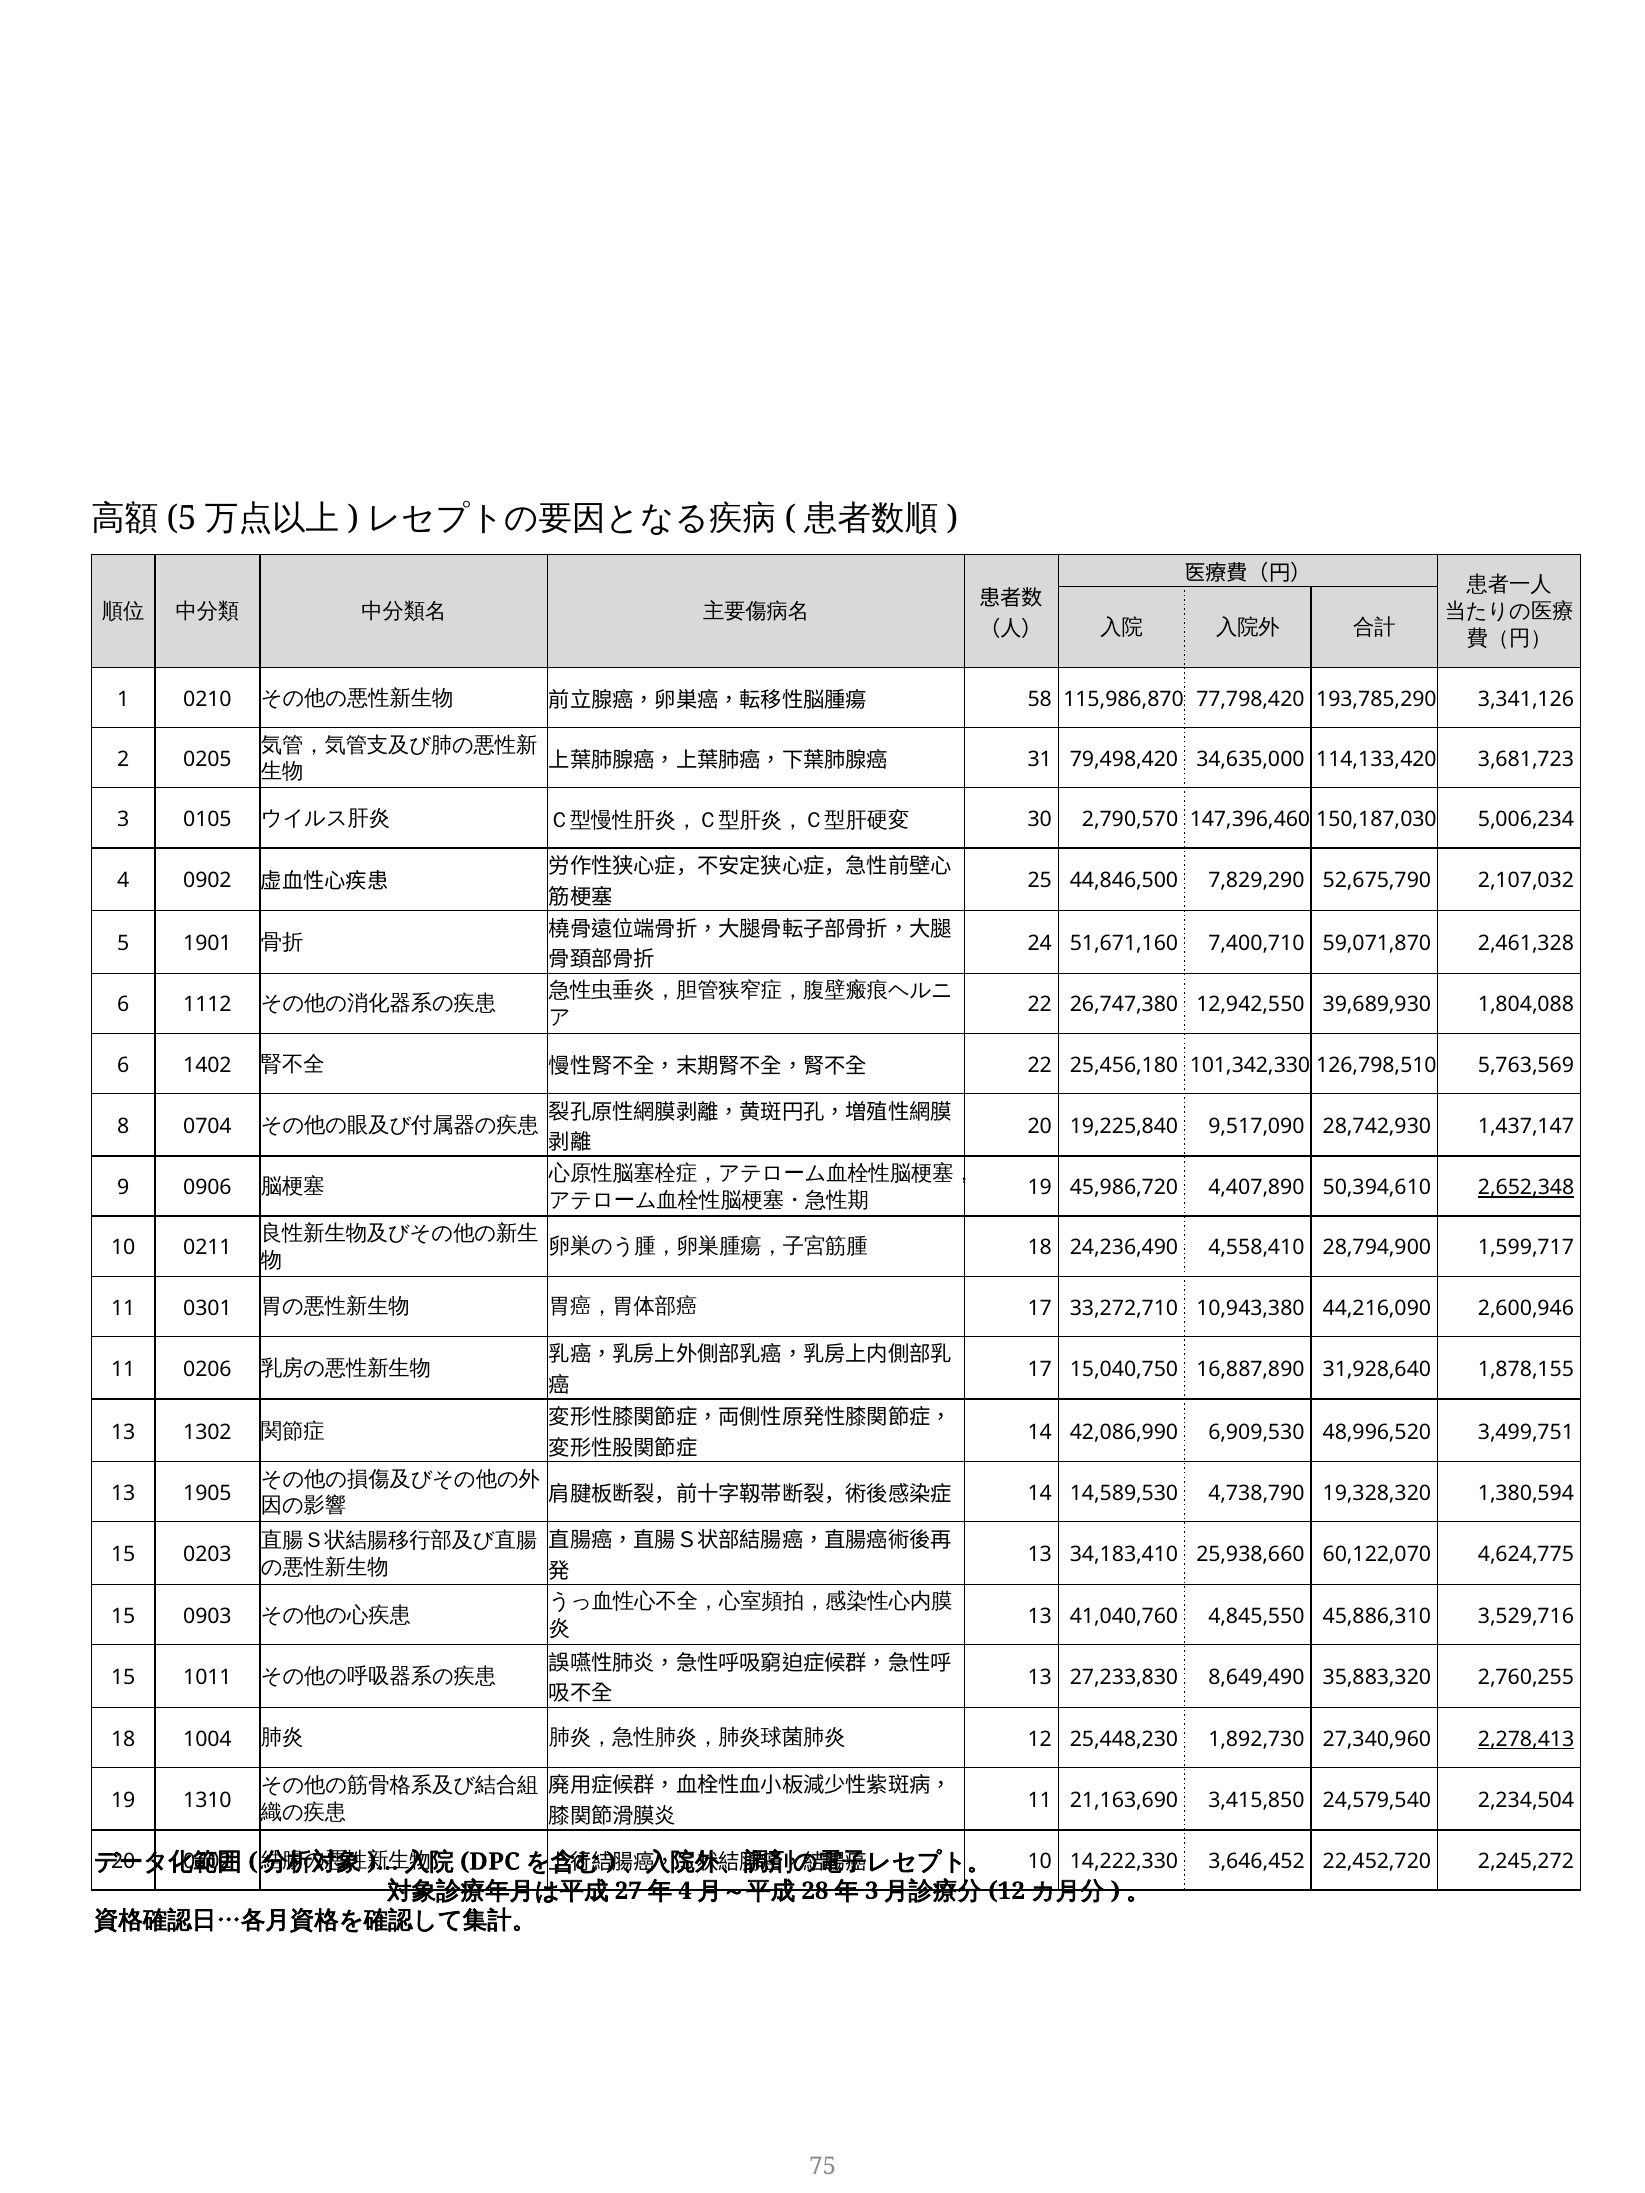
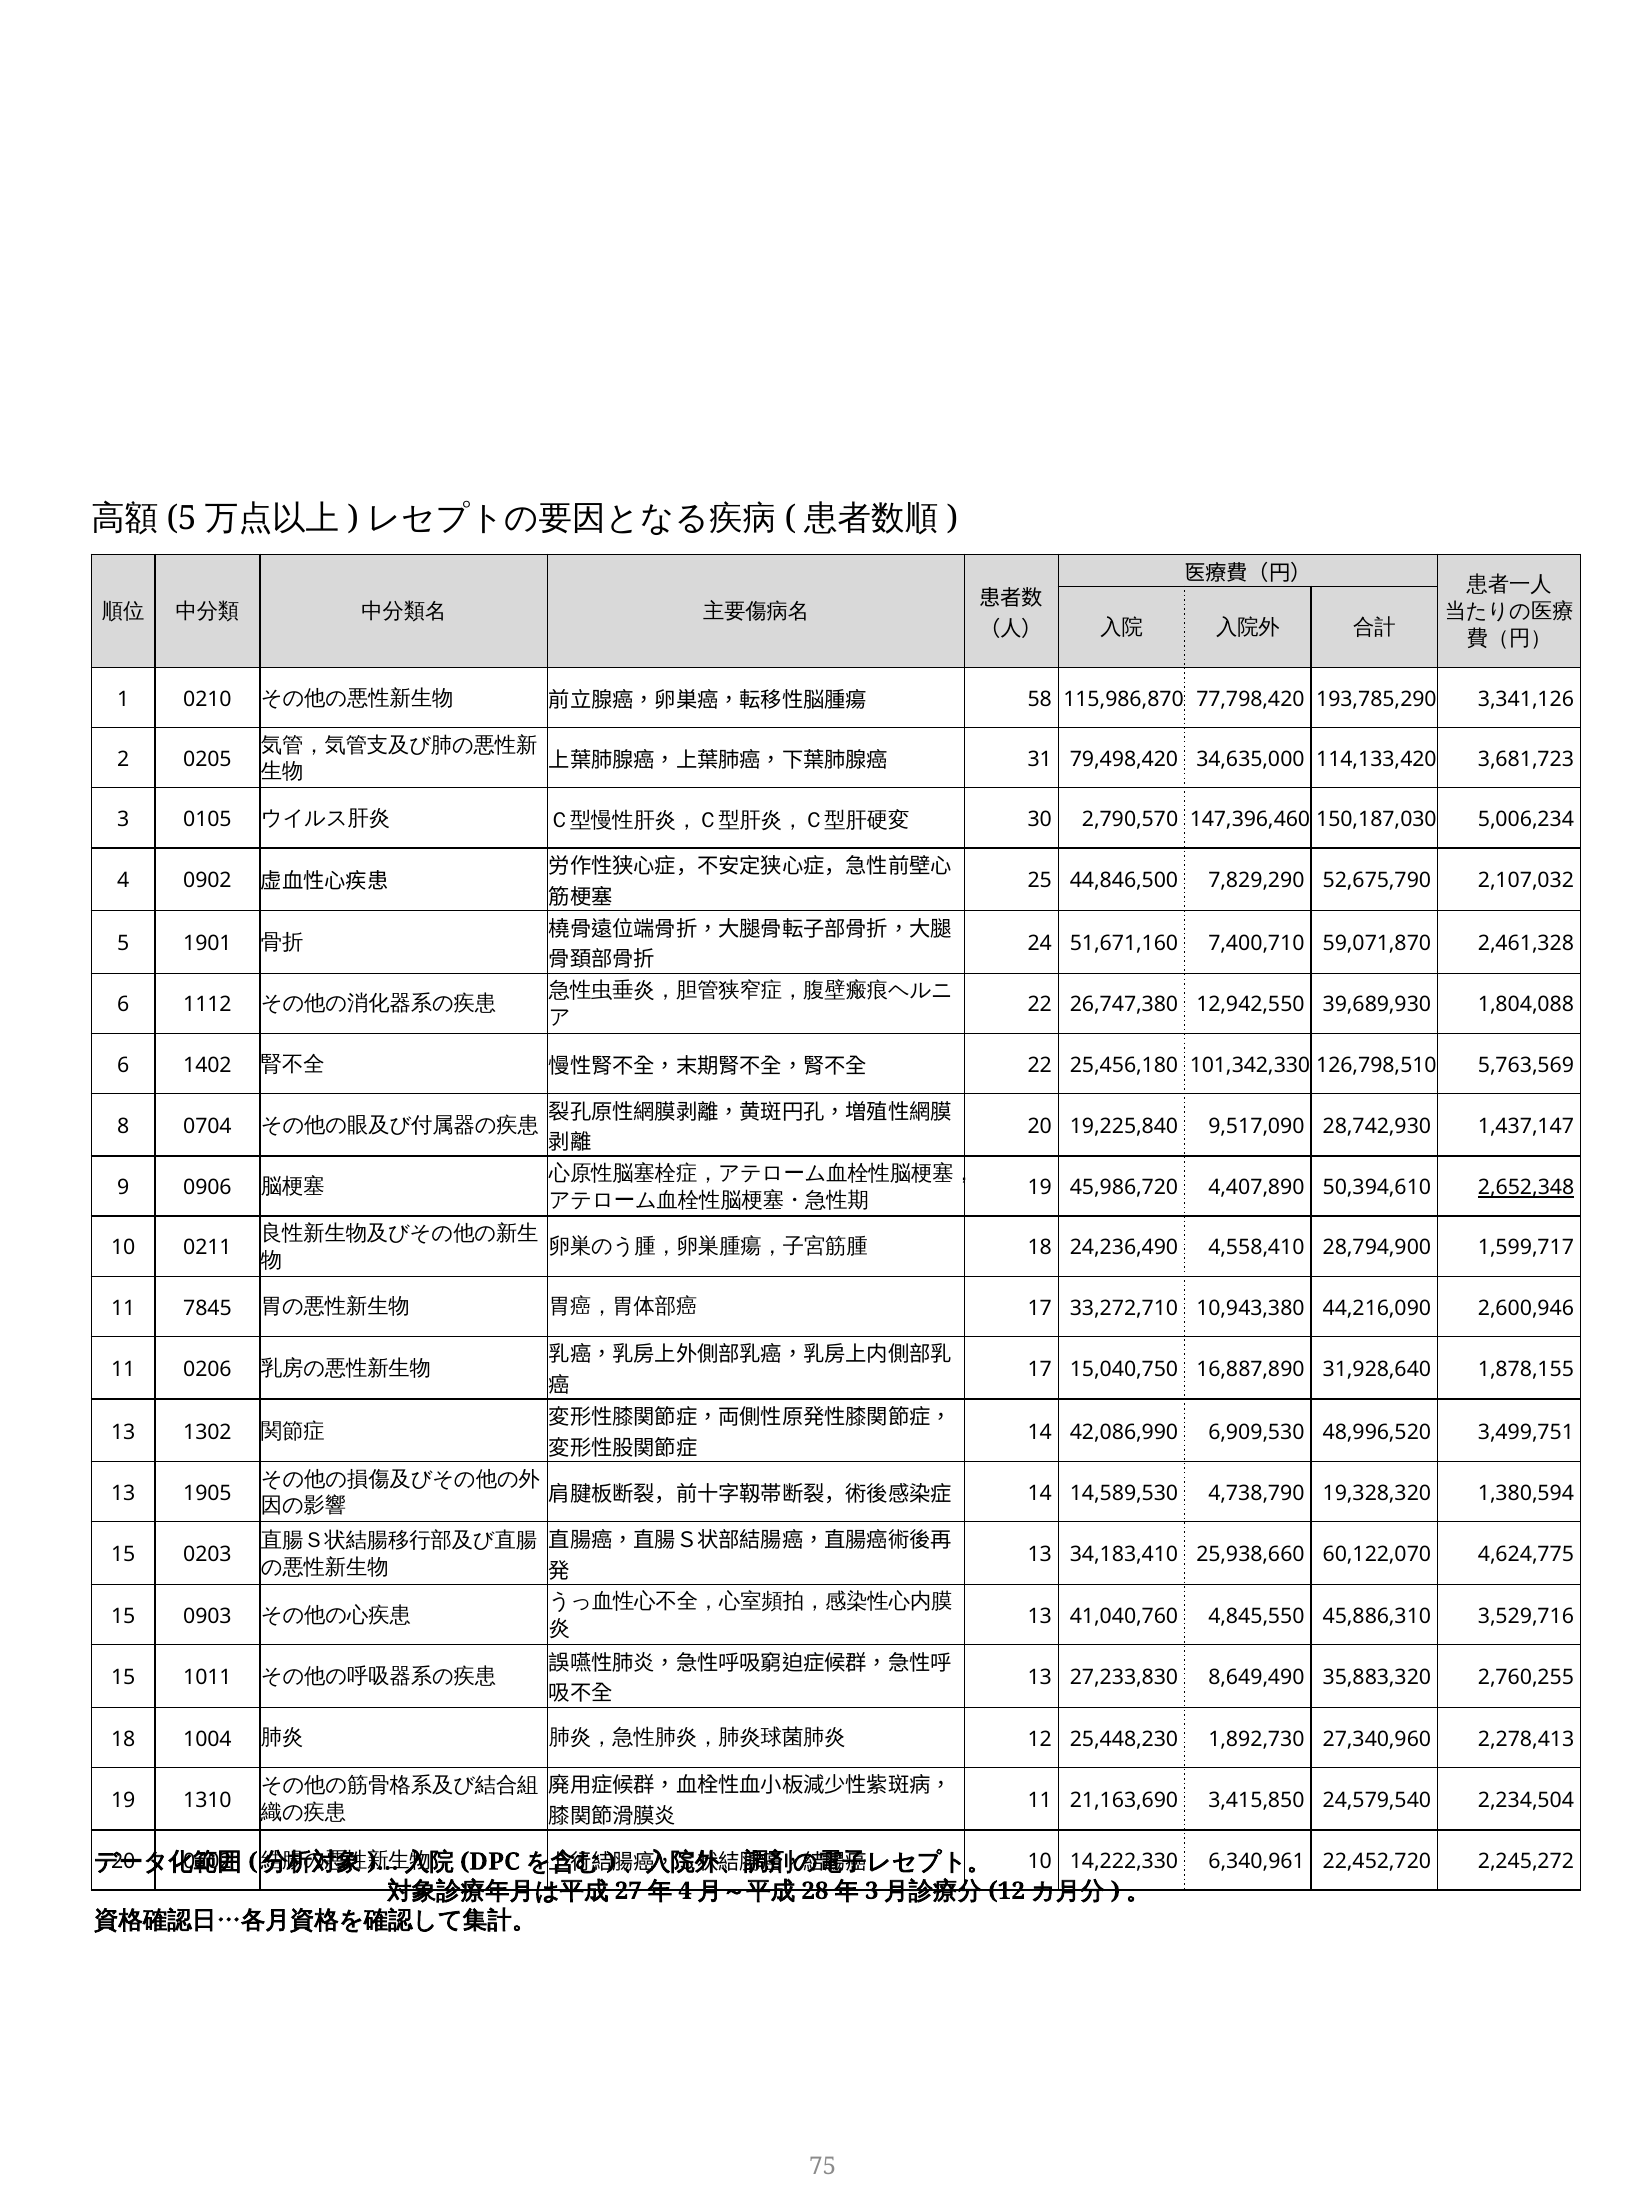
0301: 0301 -> 7845
2,278,413 underline: present -> none
3,646,452: 3,646,452 -> 6,340,961
